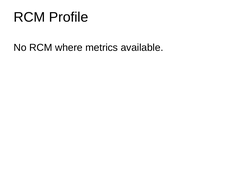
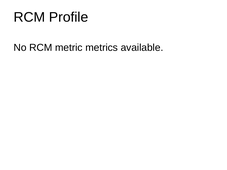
where: where -> metric
